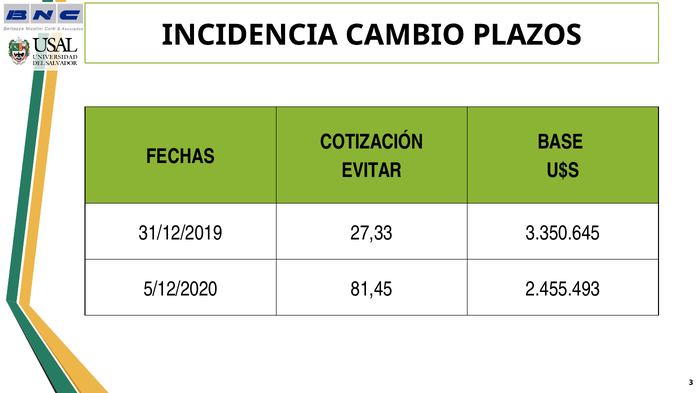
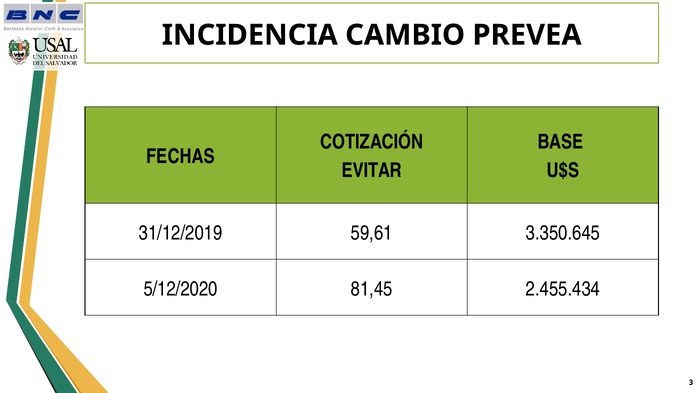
PLAZOS: PLAZOS -> PREVEA
27,33: 27,33 -> 59,61
2.455.493: 2.455.493 -> 2.455.434
